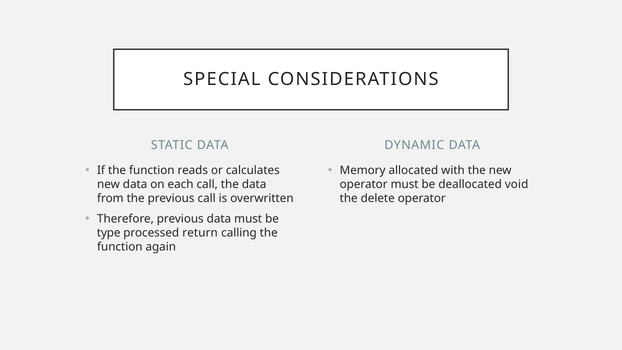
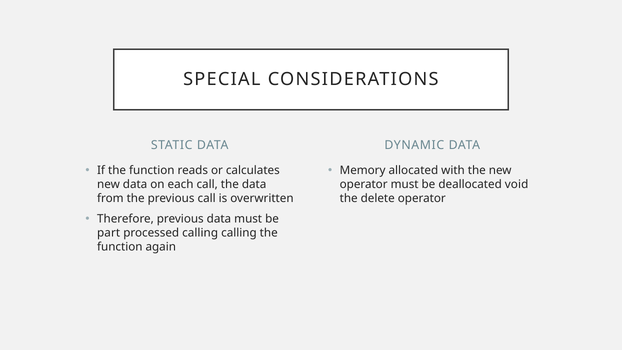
type: type -> part
processed return: return -> calling
